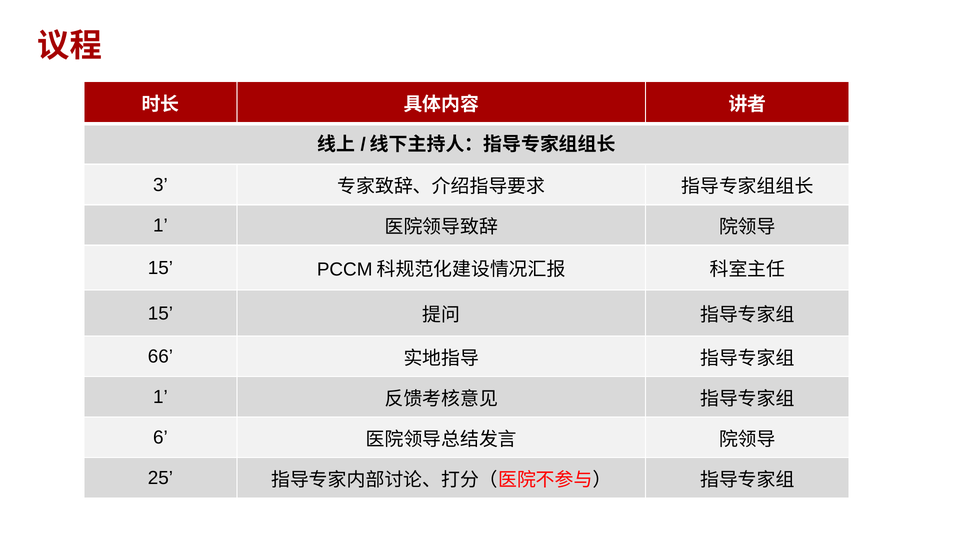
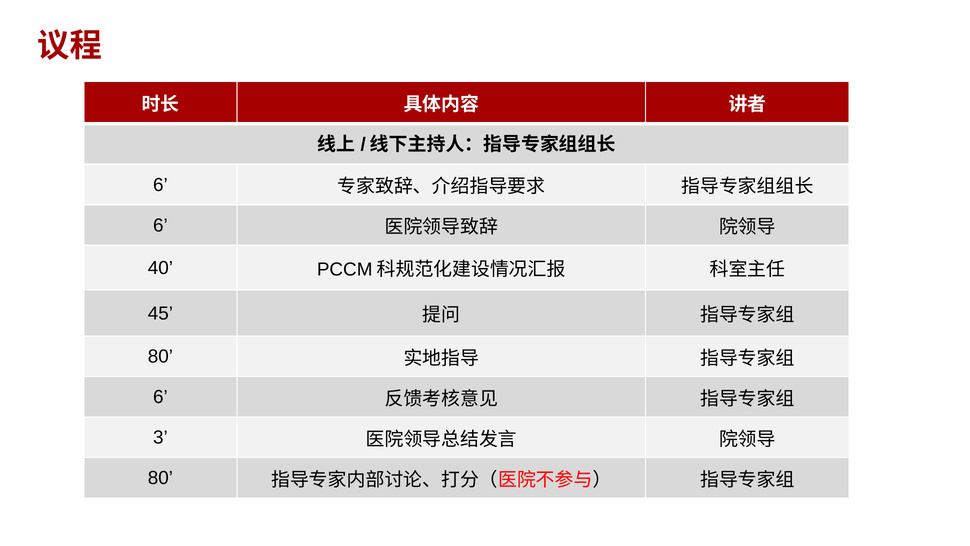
3 at (160, 185): 3 -> 6
1 at (160, 225): 1 -> 6
15 at (160, 268): 15 -> 40
15 at (160, 313): 15 -> 45
66 at (160, 356): 66 -> 80
1 at (160, 397): 1 -> 6
6: 6 -> 3
25 at (160, 478): 25 -> 80
